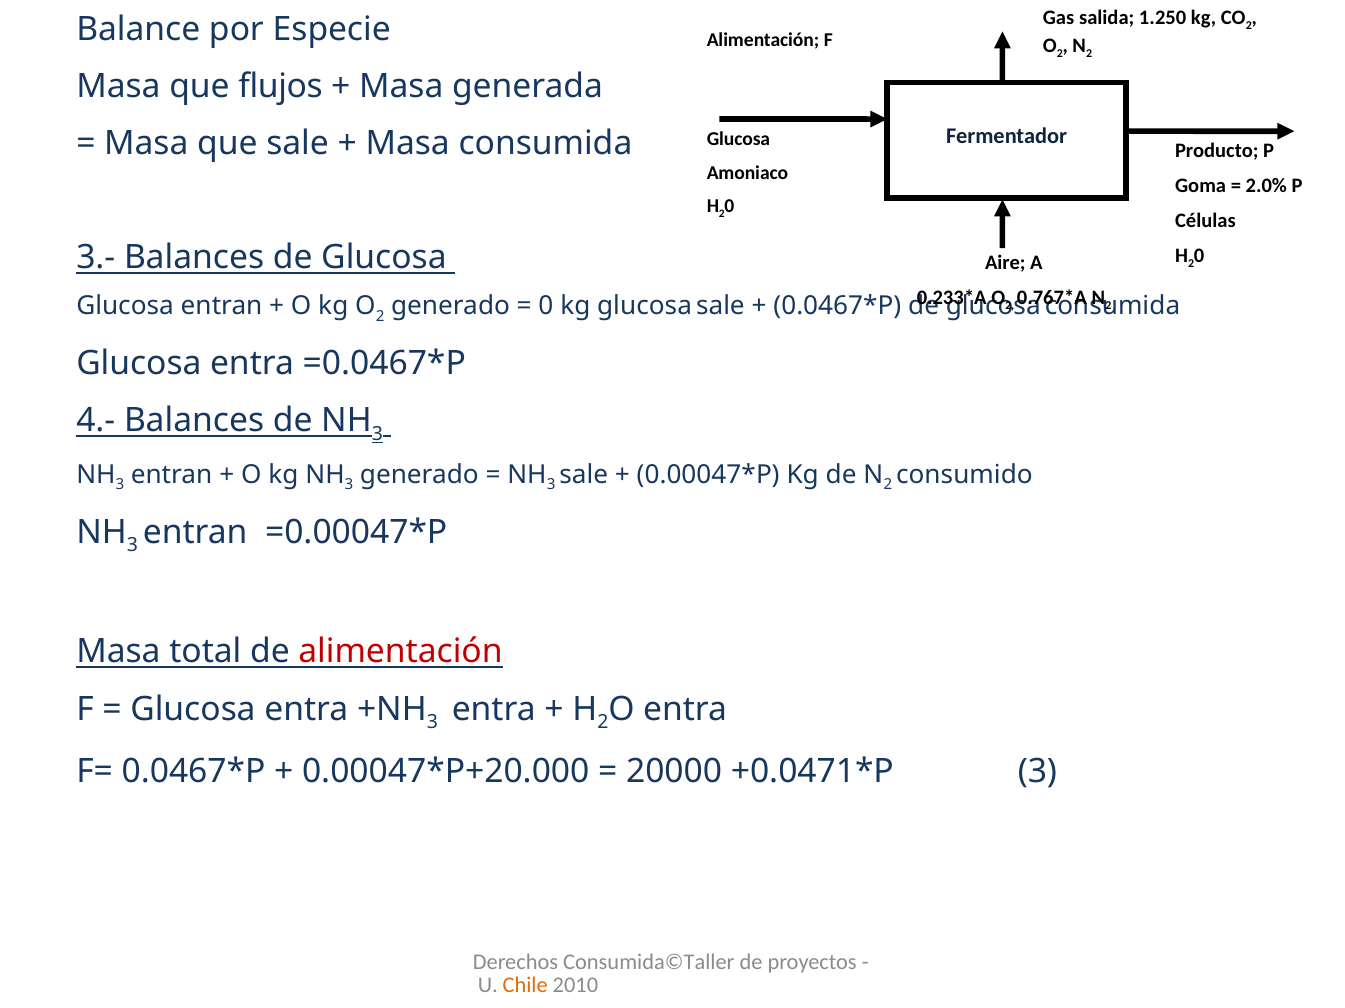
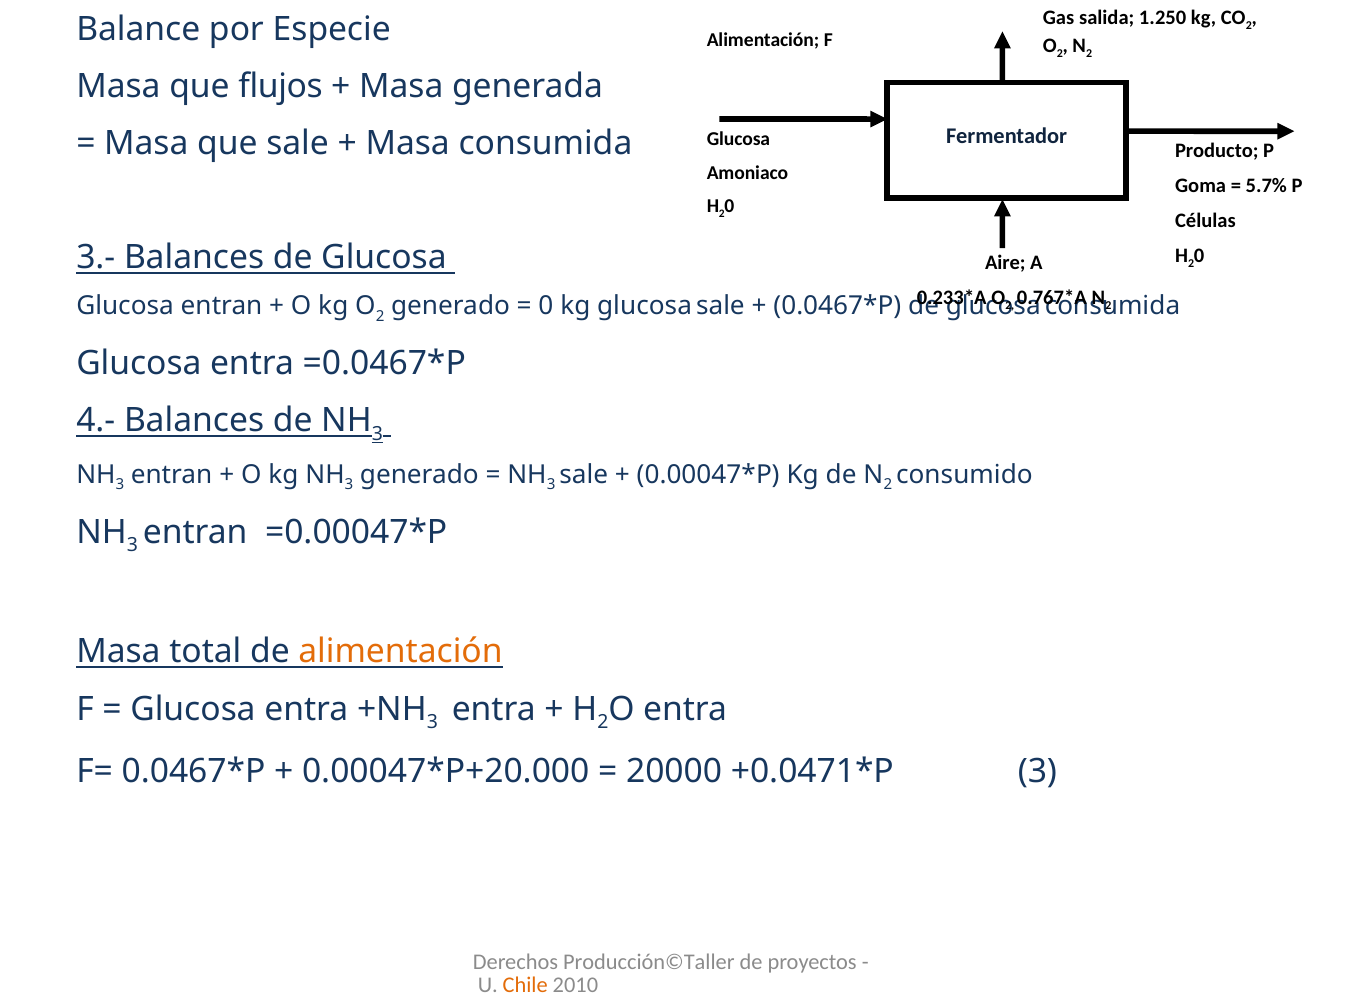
2.0%: 2.0% -> 5.7%
alimentación at (400, 652) colour: red -> orange
Consumida©Taller: Consumida©Taller -> Producción©Taller
